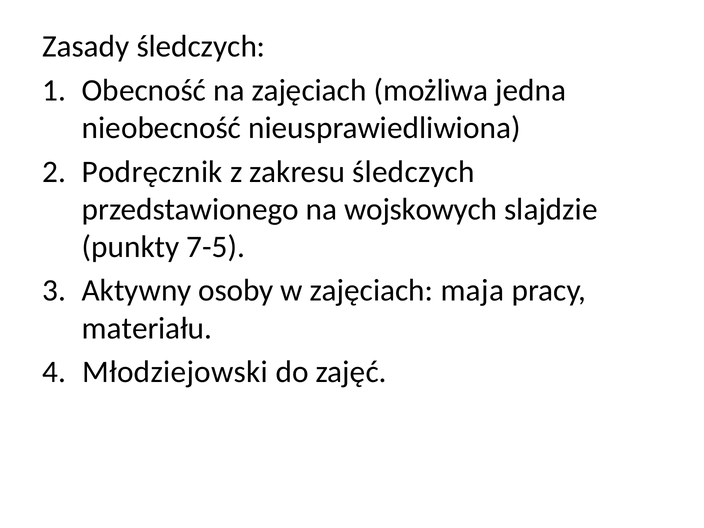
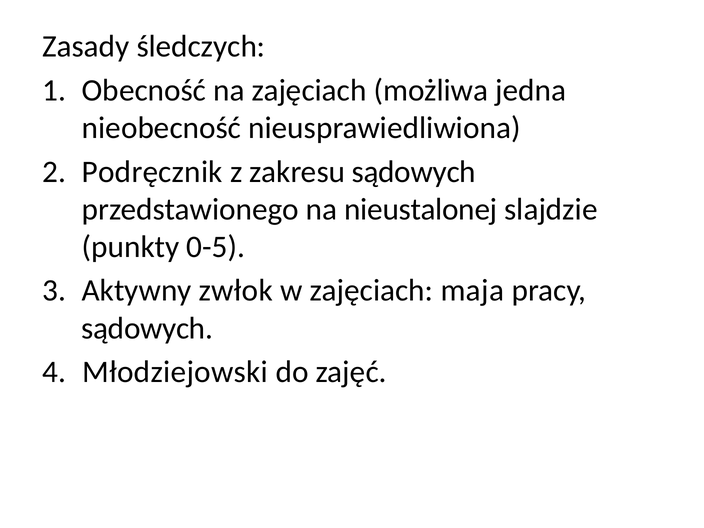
zakresu śledczych: śledczych -> sądowych
wojskowych: wojskowych -> nieustalonej
7-5: 7-5 -> 0-5
osoby: osoby -> zwłok
materiału at (147, 328): materiału -> sądowych
